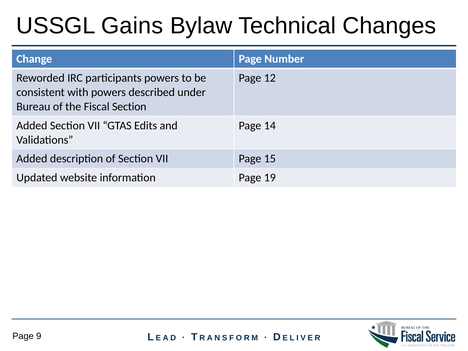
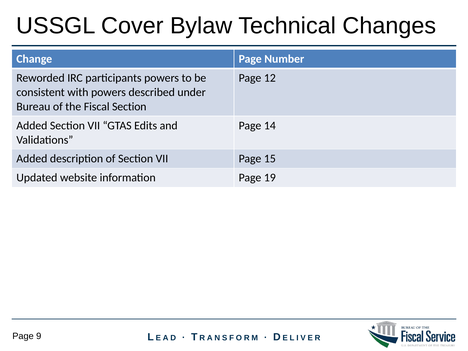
Gains: Gains -> Cover
